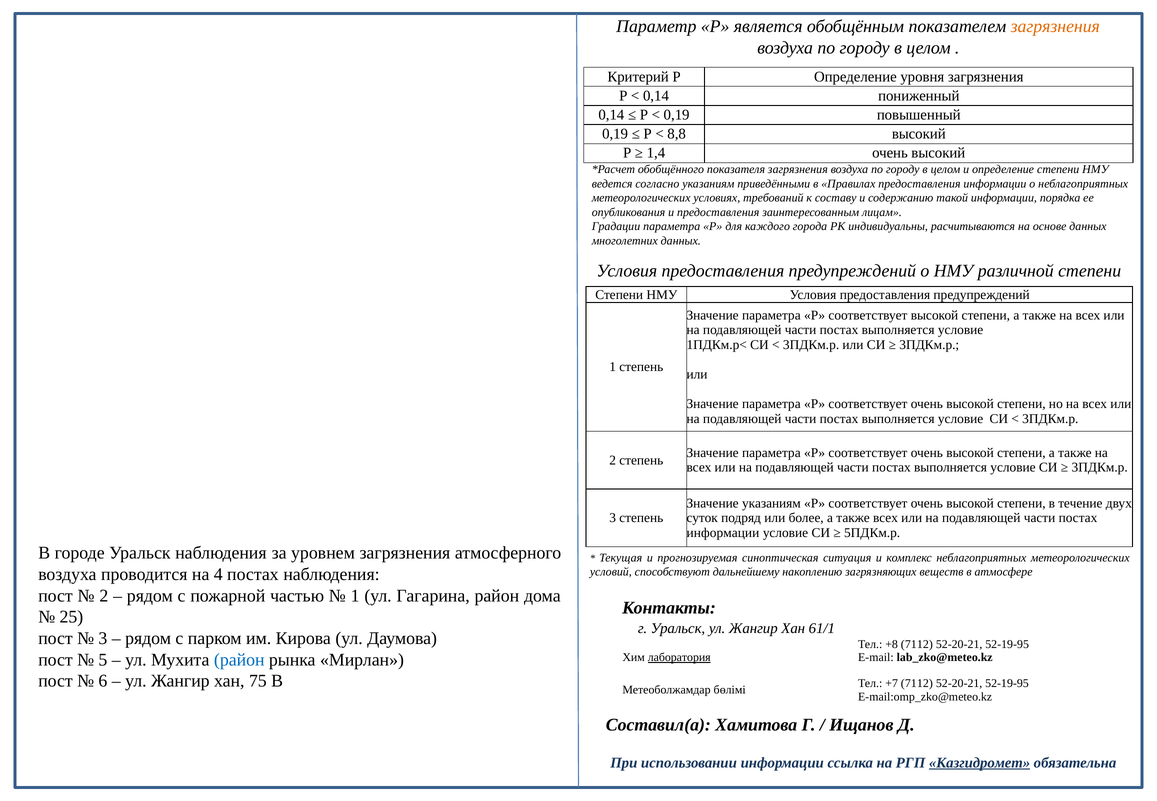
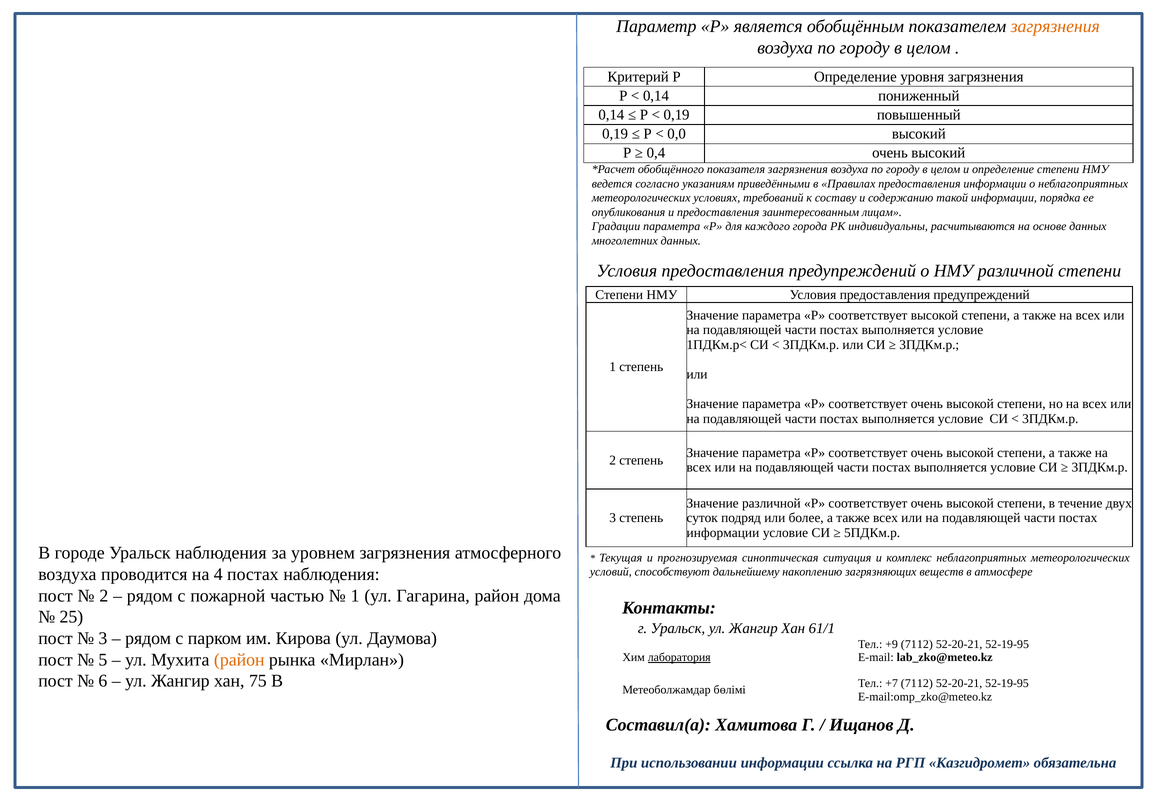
8,8: 8,8 -> 0,0
1,4: 1,4 -> 0,4
Значение указаниям: указаниям -> различной
+8: +8 -> +9
район at (239, 660) colour: blue -> orange
Казгидромет underline: present -> none
